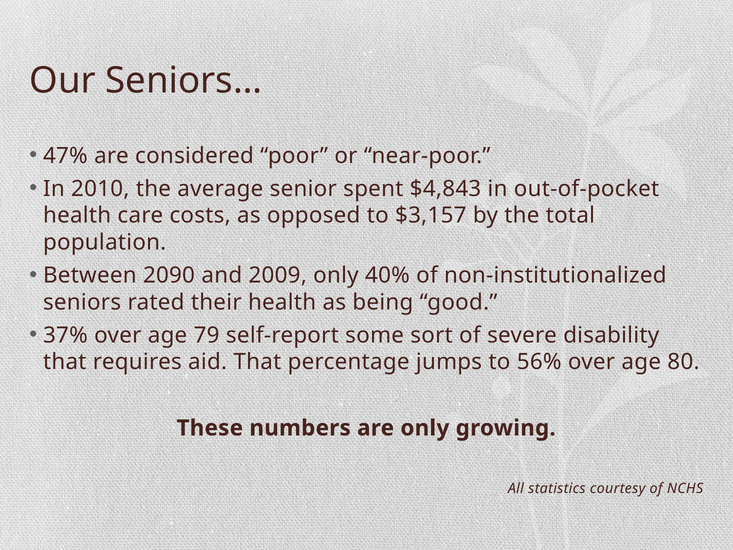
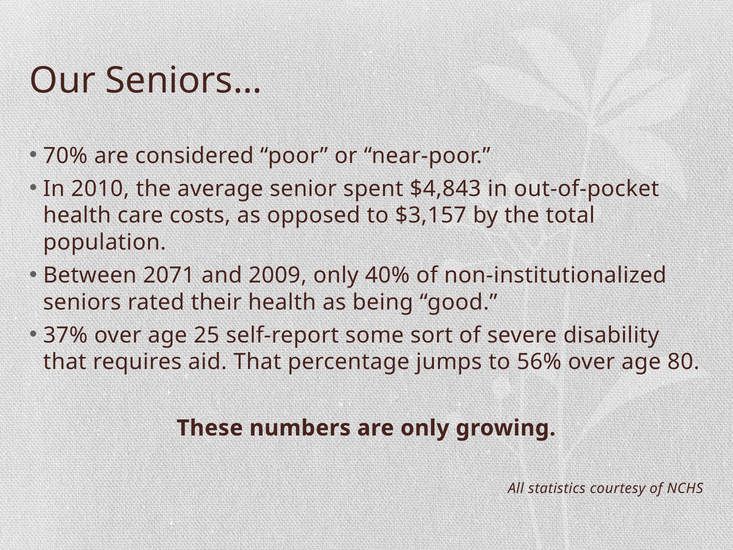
47%: 47% -> 70%
2090: 2090 -> 2071
79: 79 -> 25
